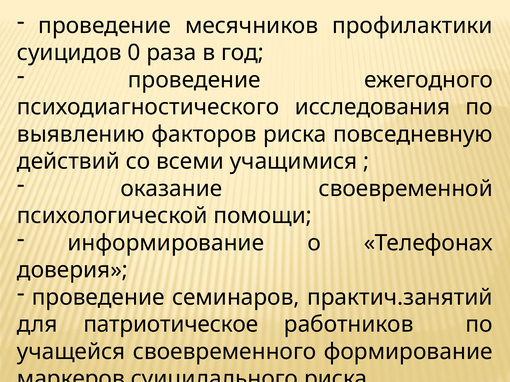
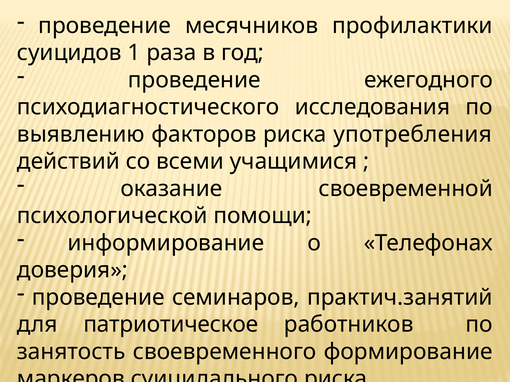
0: 0 -> 1
повседневную: повседневную -> употребления
учащейся: учащейся -> занятость
